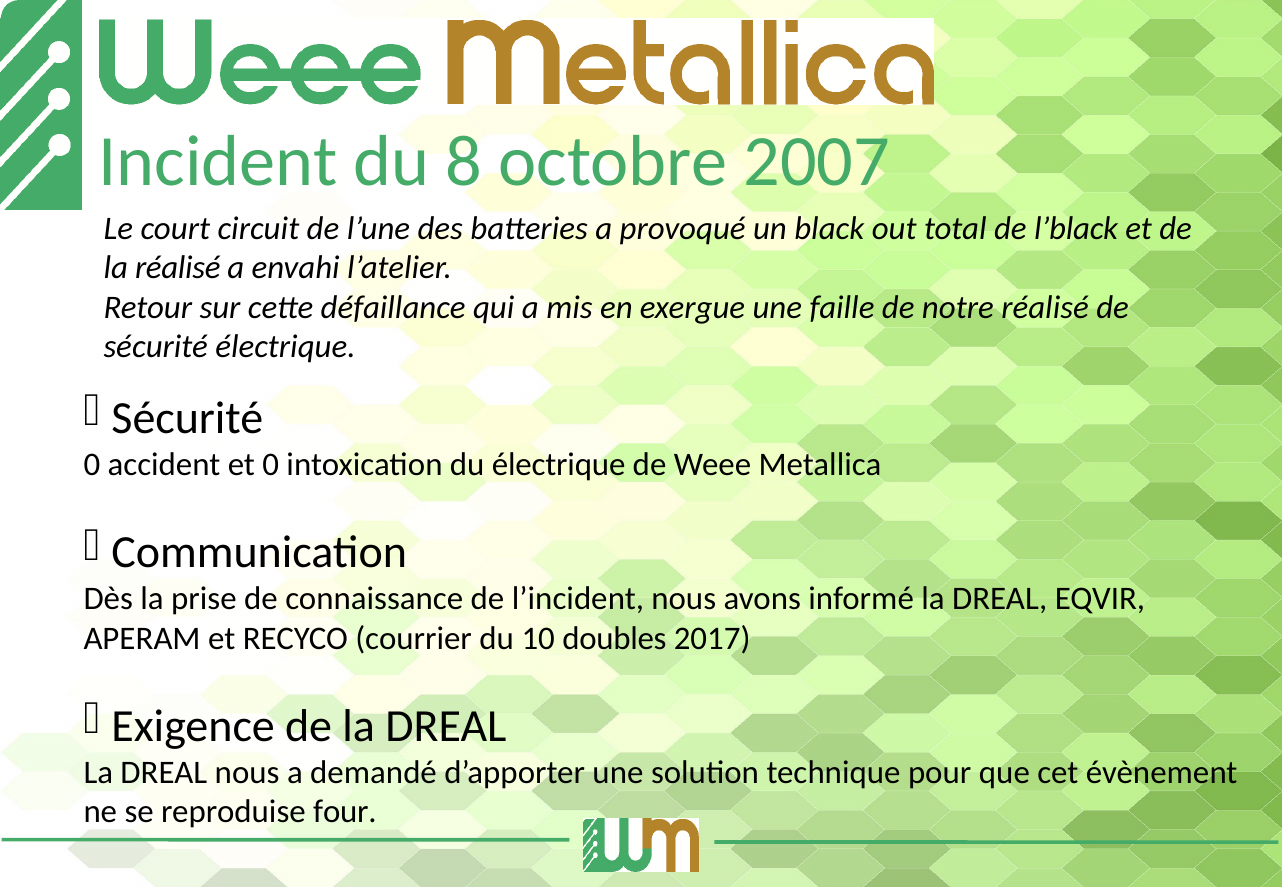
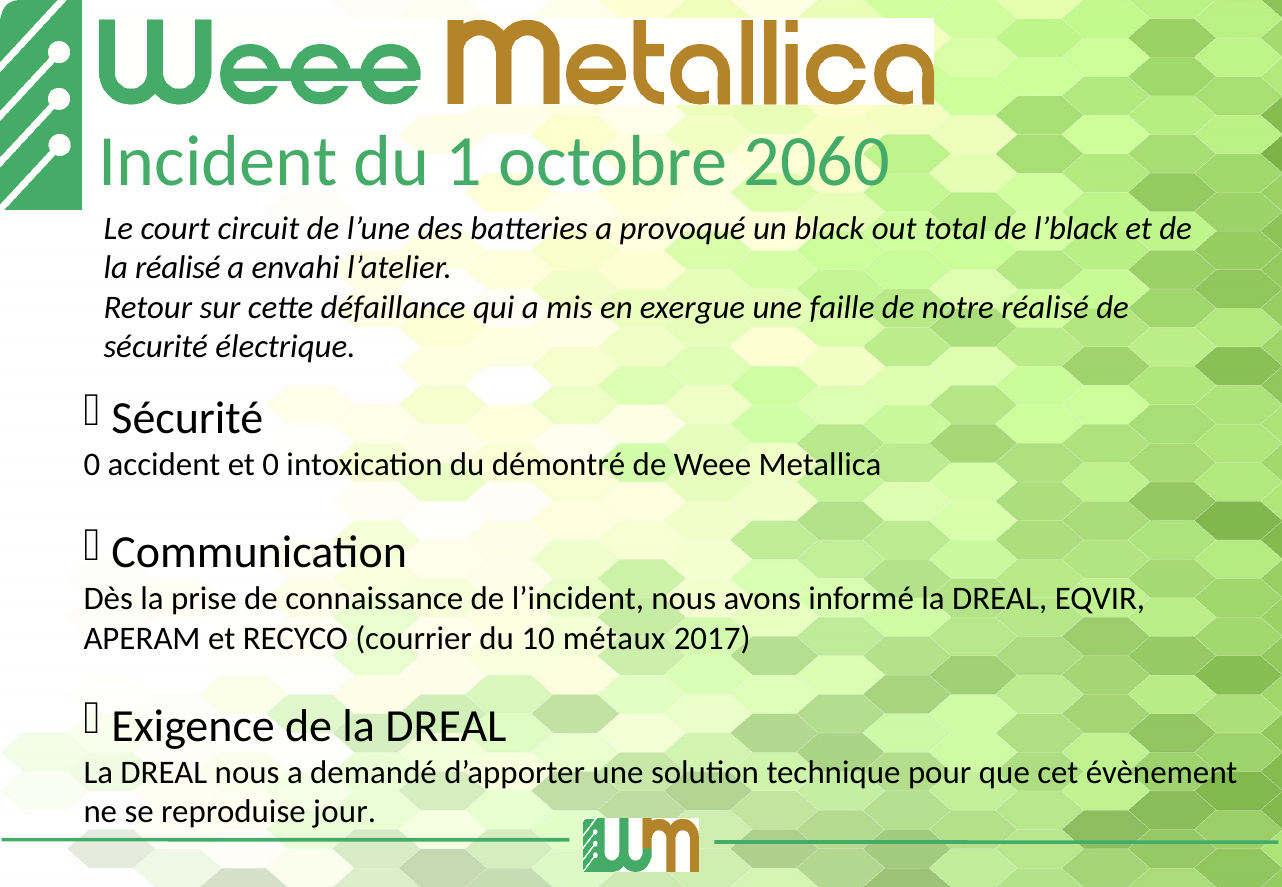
8: 8 -> 1
2007: 2007 -> 2060
du électrique: électrique -> démontré
doubles: doubles -> métaux
four: four -> jour
